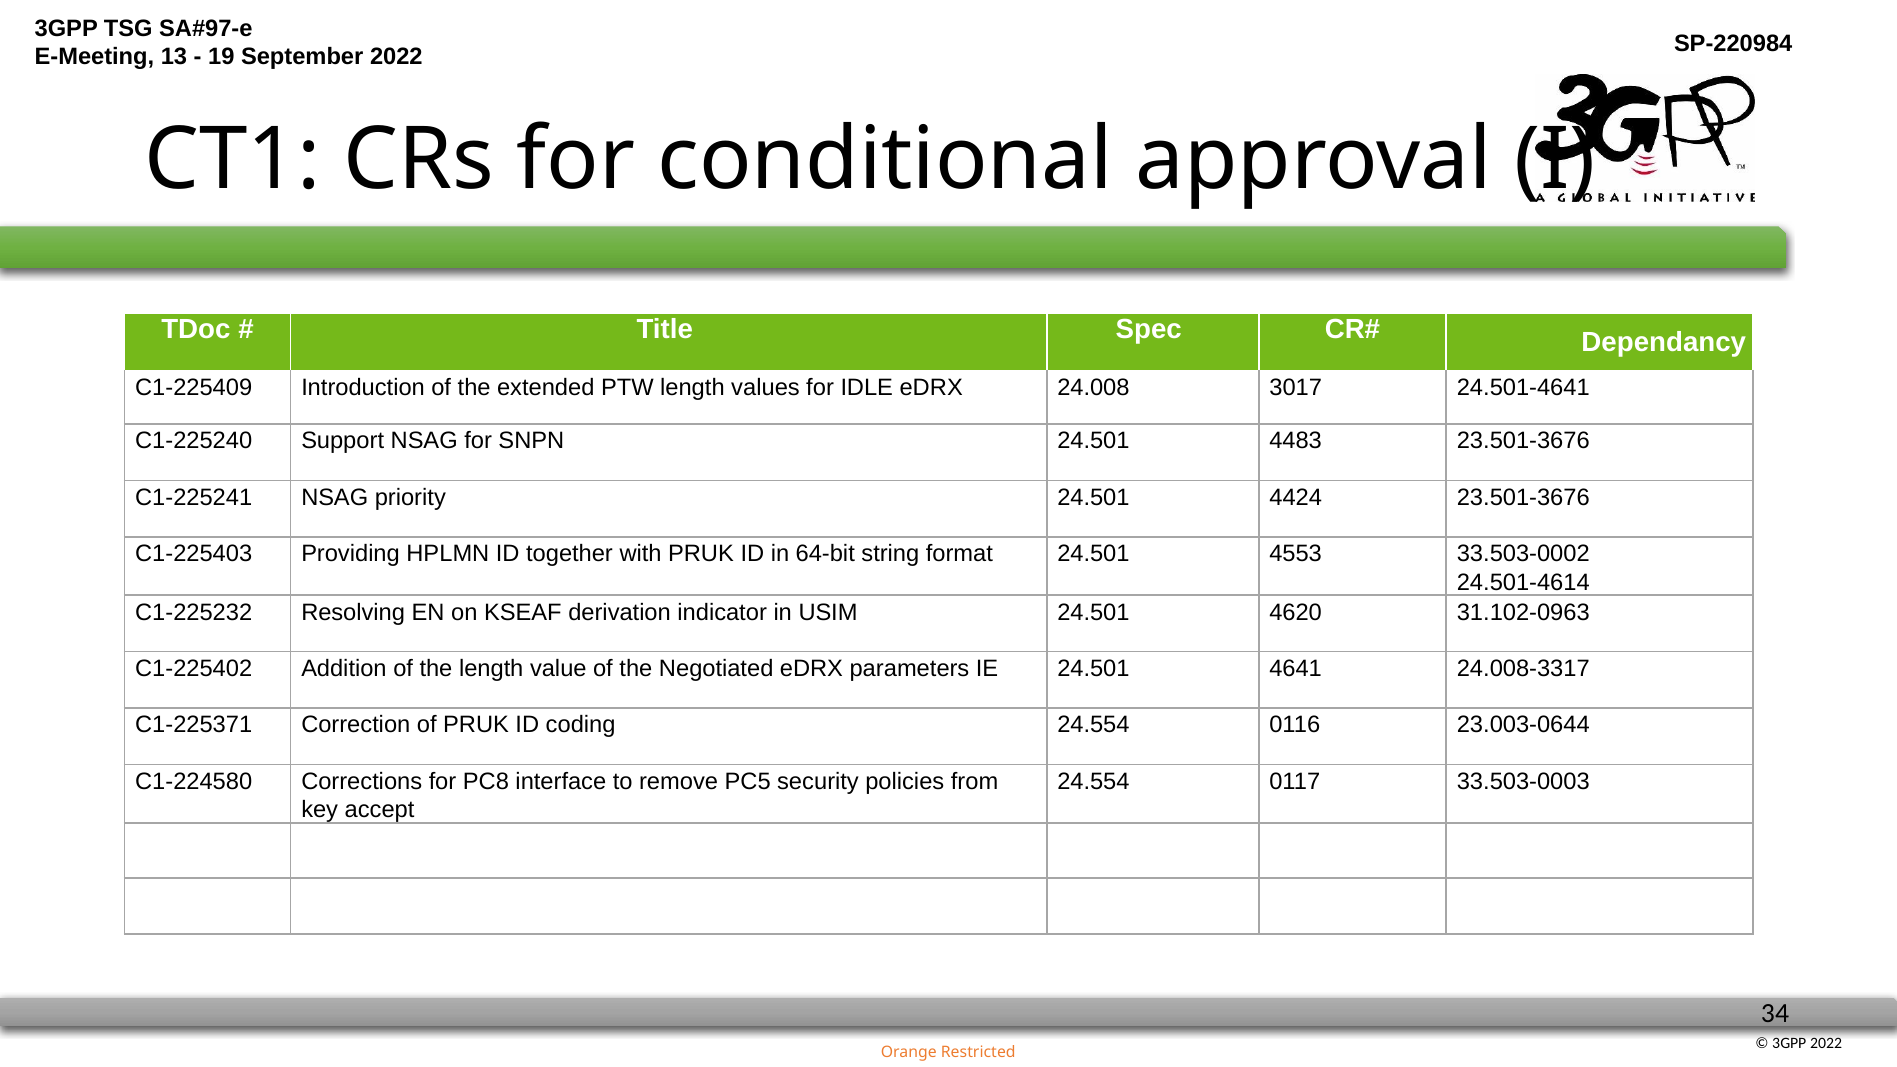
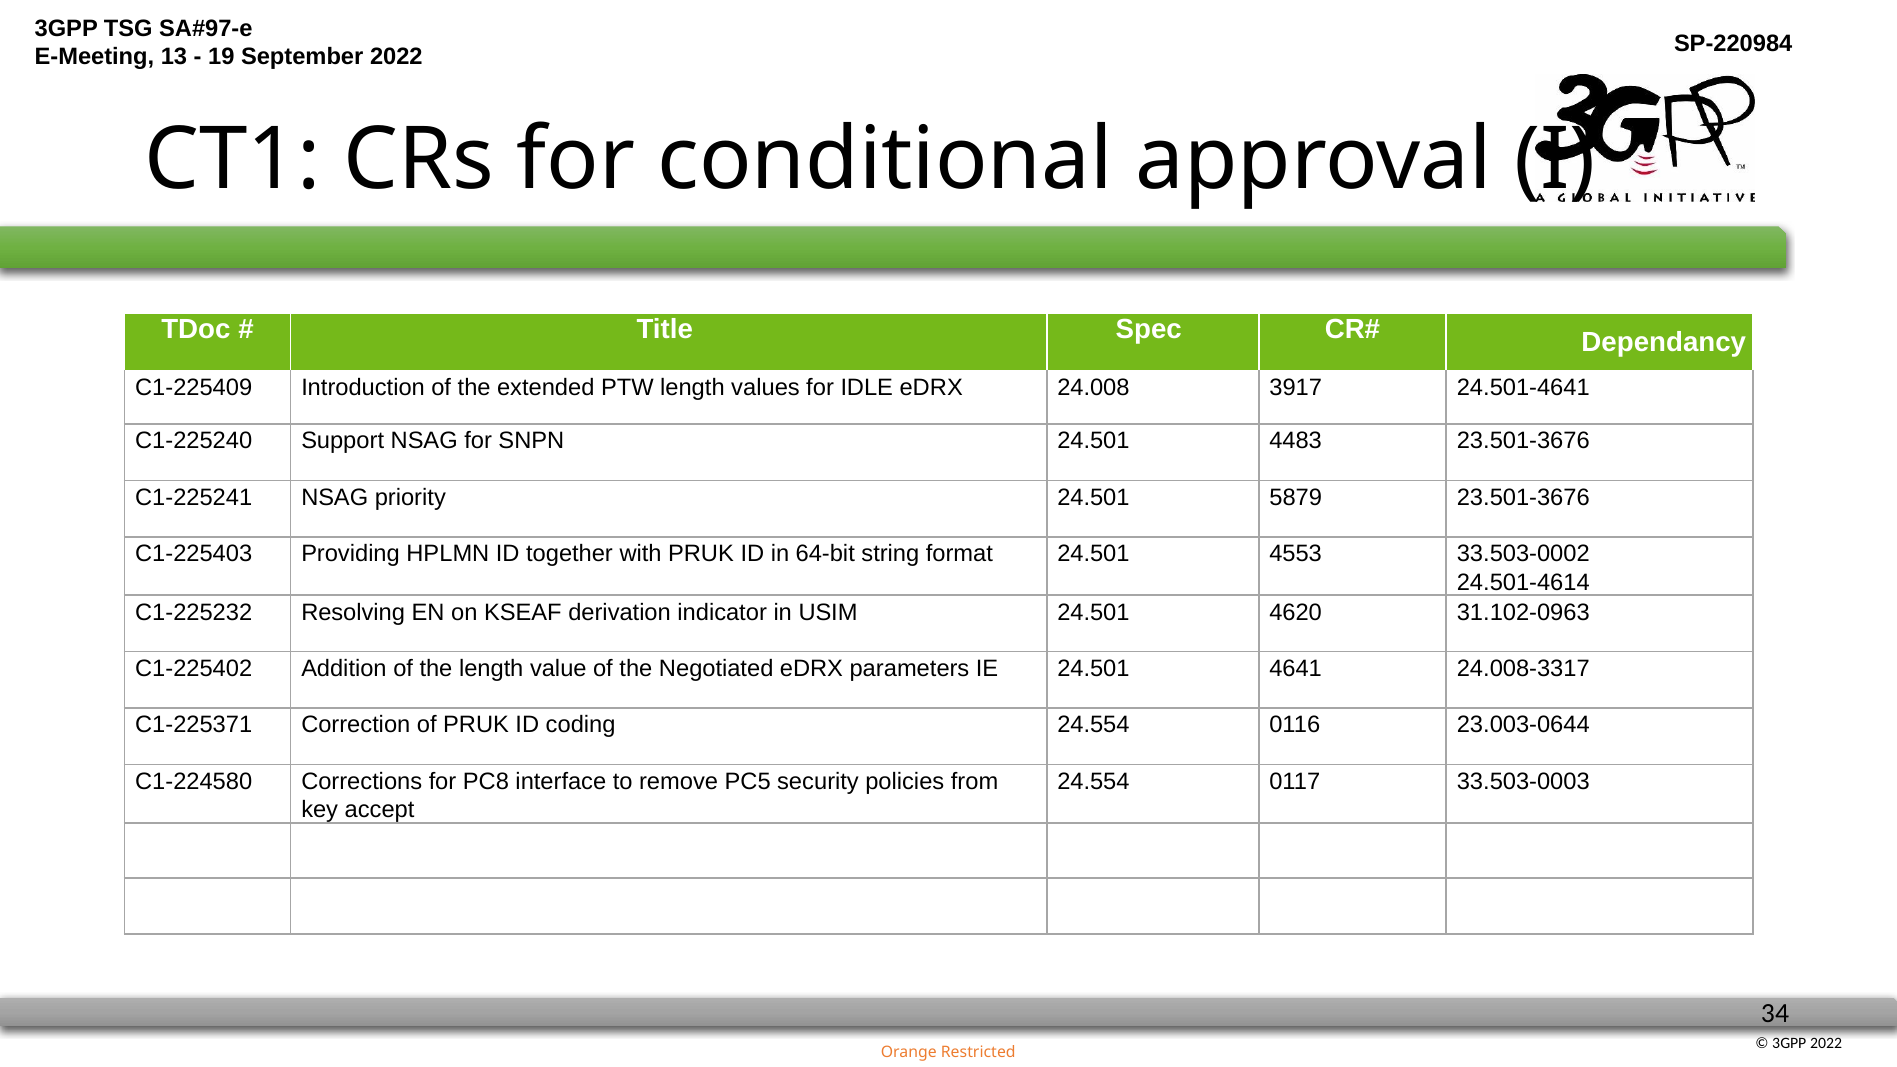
3017: 3017 -> 3917
4424: 4424 -> 5879
